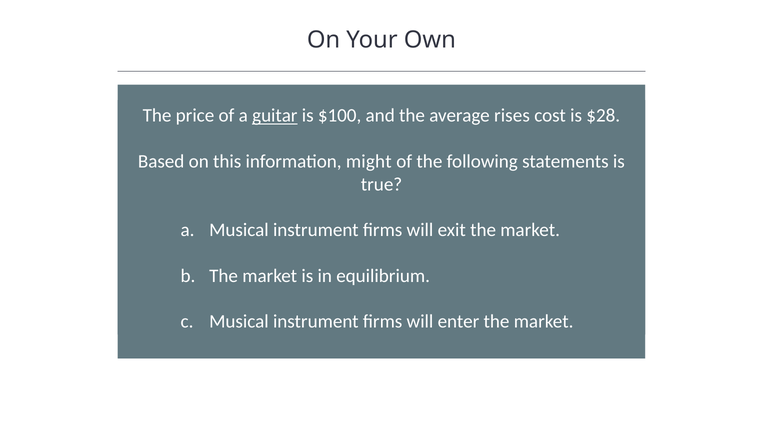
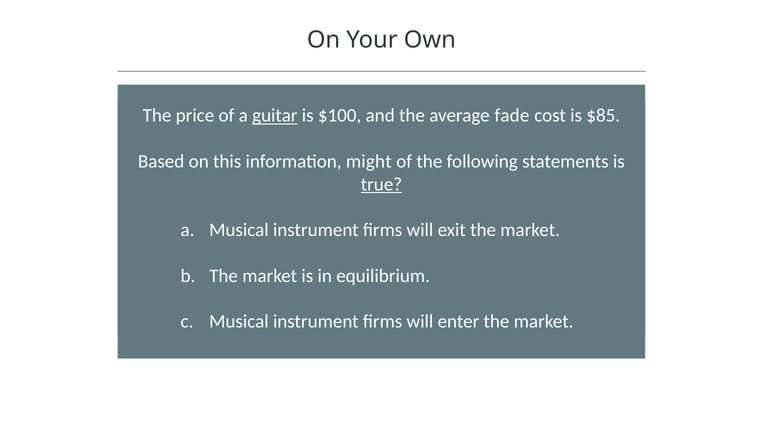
rises: rises -> fade
$28: $28 -> $85
true underline: none -> present
